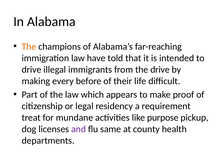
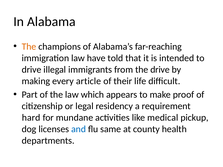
before: before -> article
treat: treat -> hard
purpose: purpose -> medical
and colour: purple -> blue
